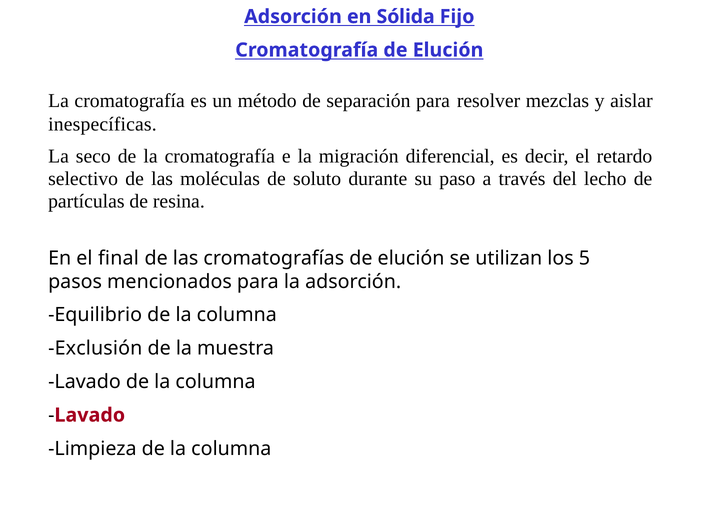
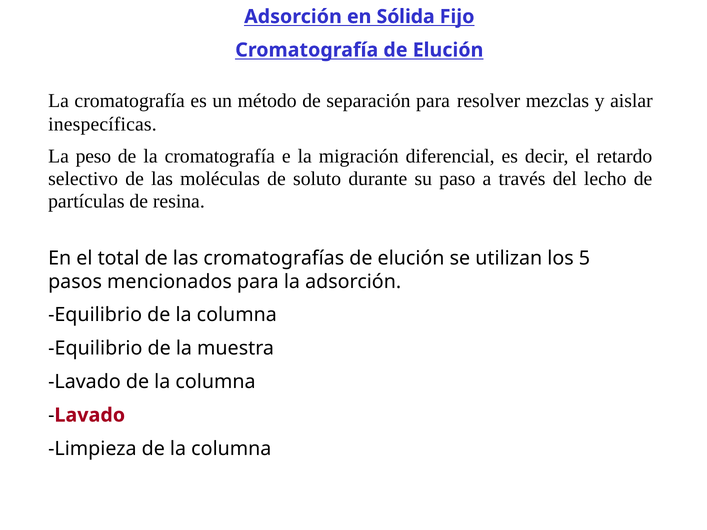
seco: seco -> peso
final: final -> total
Exclusión at (95, 349): Exclusión -> Equilibrio
